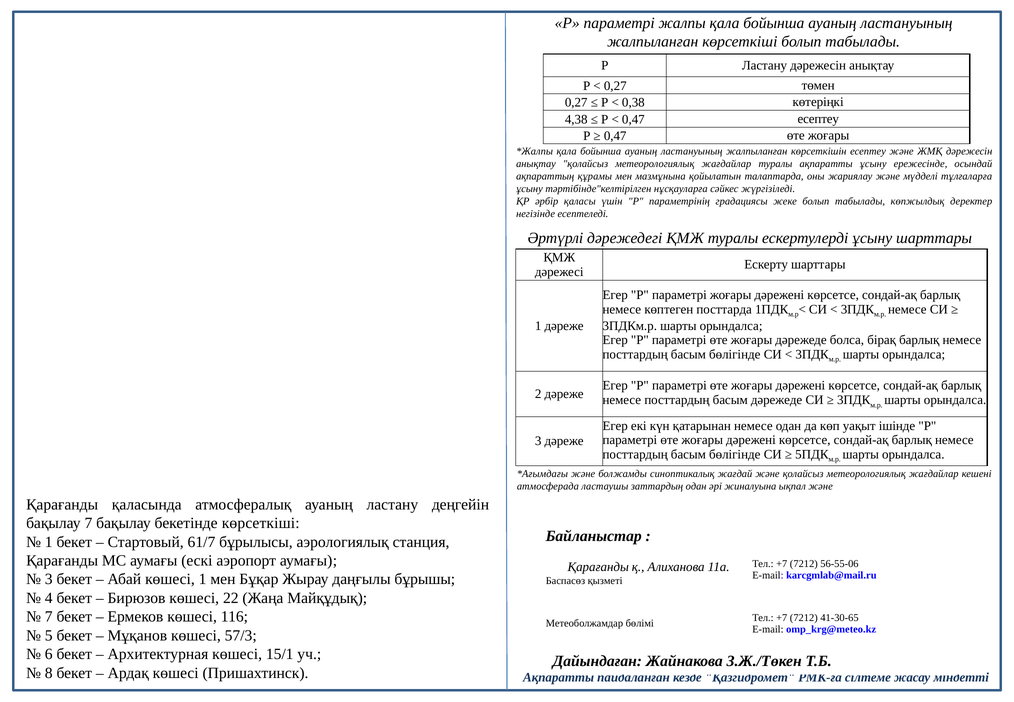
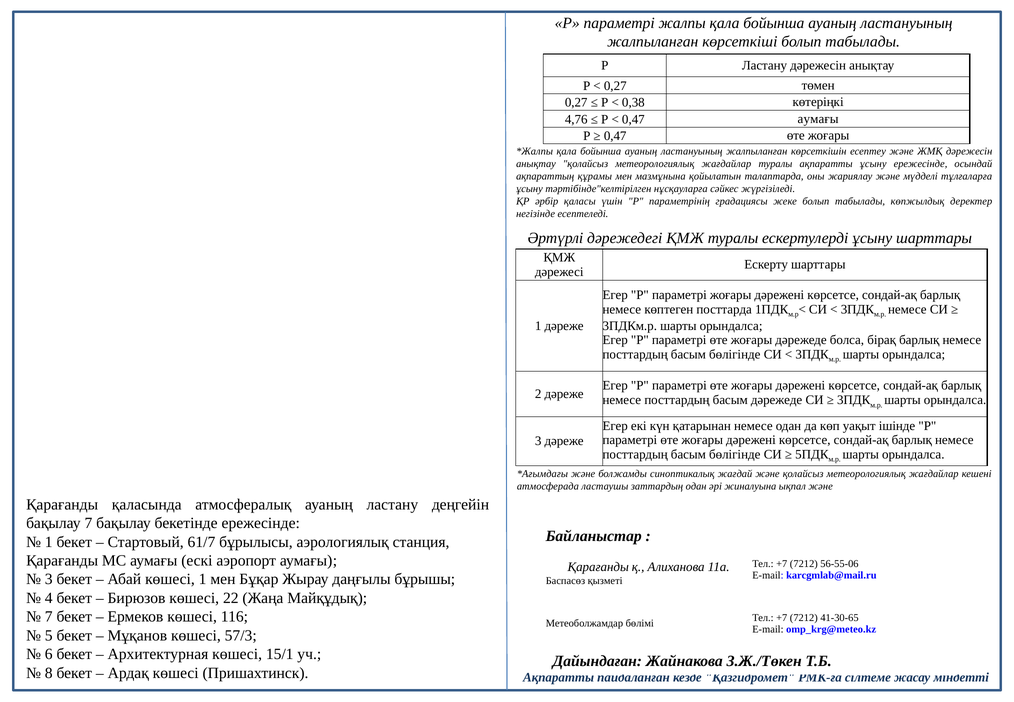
4,38: 4,38 -> 4,76
0,47 есептеу: есептеу -> аумағы
бекетінде көрсеткіші: көрсеткіші -> ережесінде
